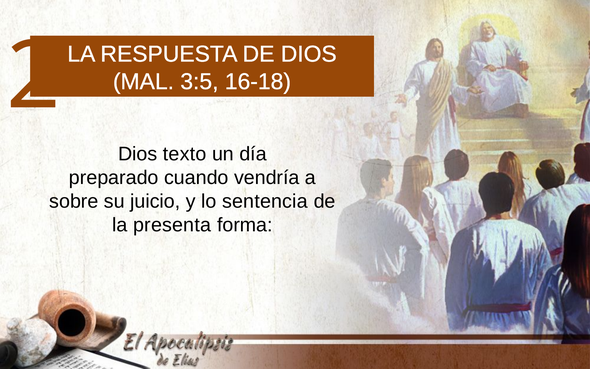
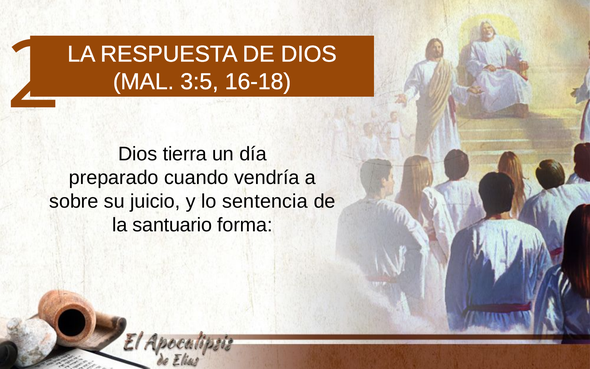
texto: texto -> tierra
presenta: presenta -> santuario
